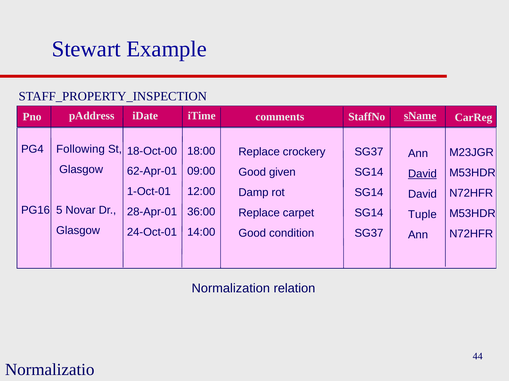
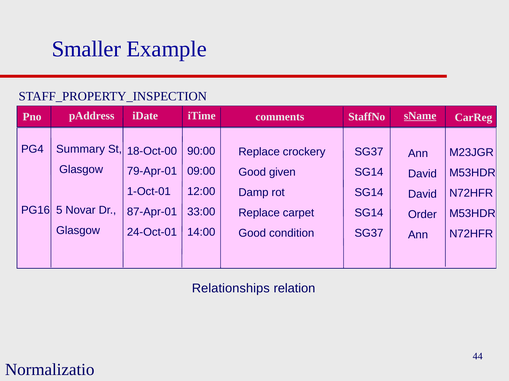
Stewart: Stewart -> Smaller
Following: Following -> Summary
18:00: 18:00 -> 90:00
62-Apr-01: 62-Apr-01 -> 79-Apr-01
David at (422, 174) underline: present -> none
28-Apr-01: 28-Apr-01 -> 87-Apr-01
36:00: 36:00 -> 33:00
Tuple: Tuple -> Order
Normalization: Normalization -> Relationships
